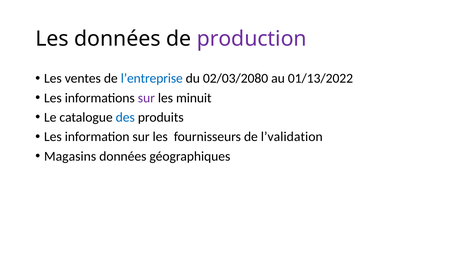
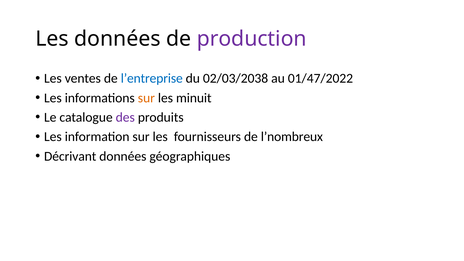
02/03/2080: 02/03/2080 -> 02/03/2038
01/13/2022: 01/13/2022 -> 01/47/2022
sur at (146, 98) colour: purple -> orange
des colour: blue -> purple
l’validation: l’validation -> l’nombreux
Magasins: Magasins -> Décrivant
